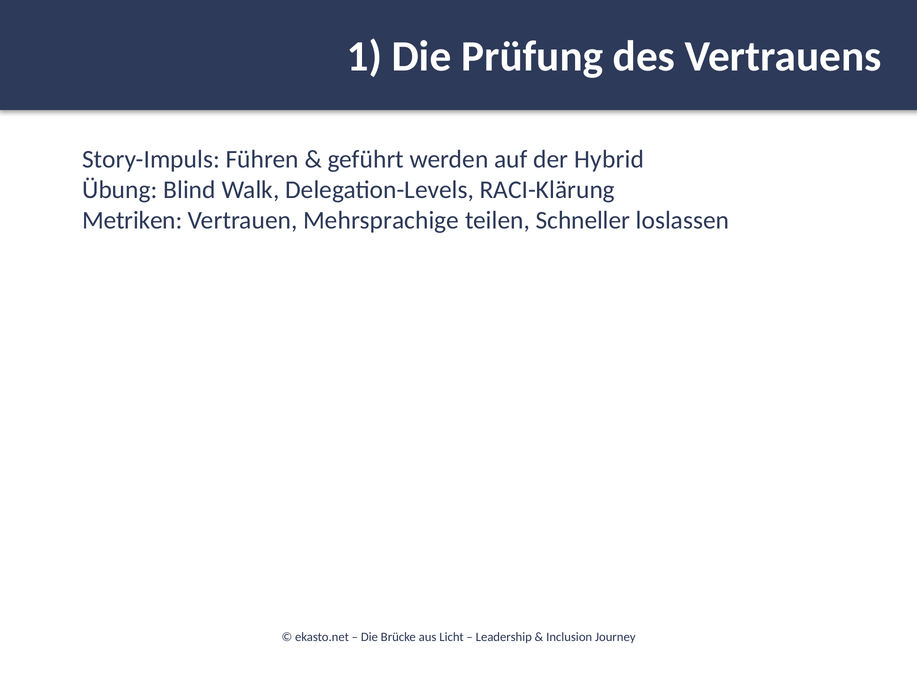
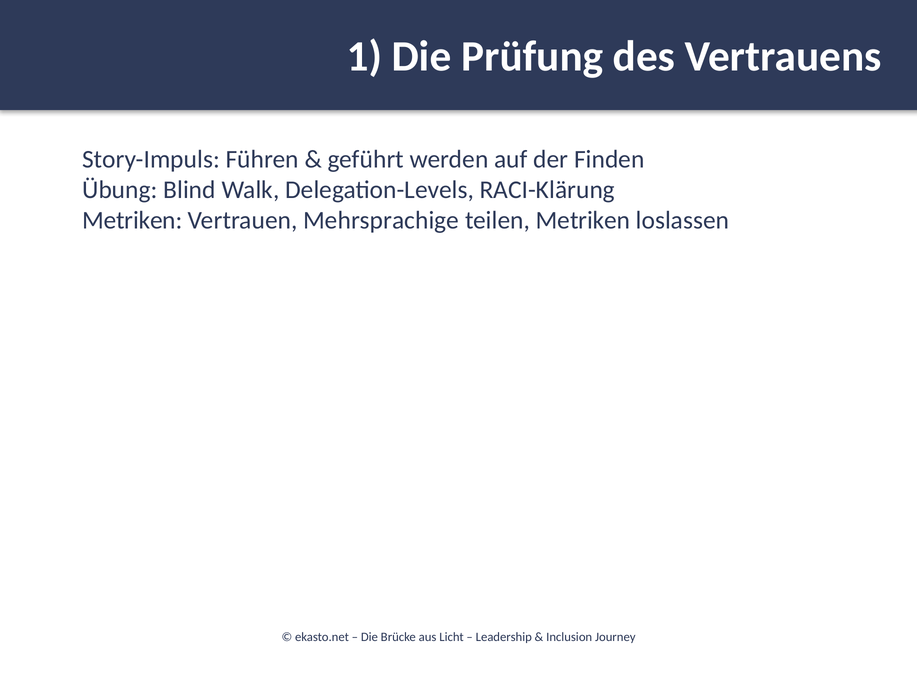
Hybrid: Hybrid -> Finden
teilen Schneller: Schneller -> Metriken
